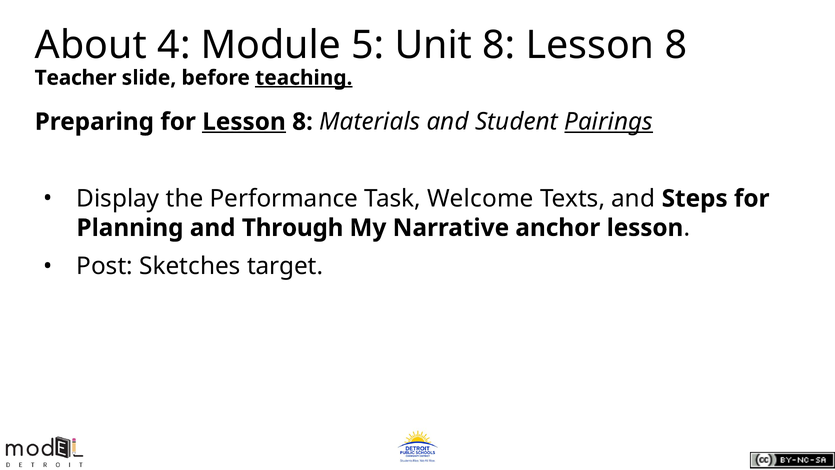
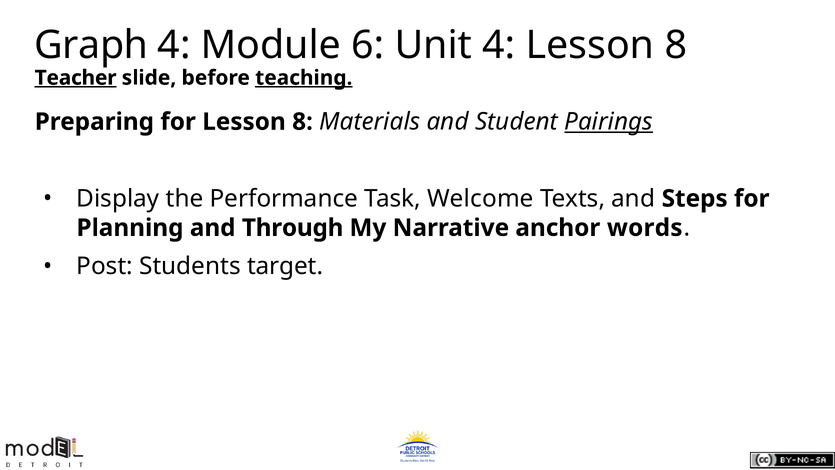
About: About -> Graph
5: 5 -> 6
Unit 8: 8 -> 4
Teacher underline: none -> present
Lesson at (244, 122) underline: present -> none
anchor lesson: lesson -> words
Sketches: Sketches -> Students
